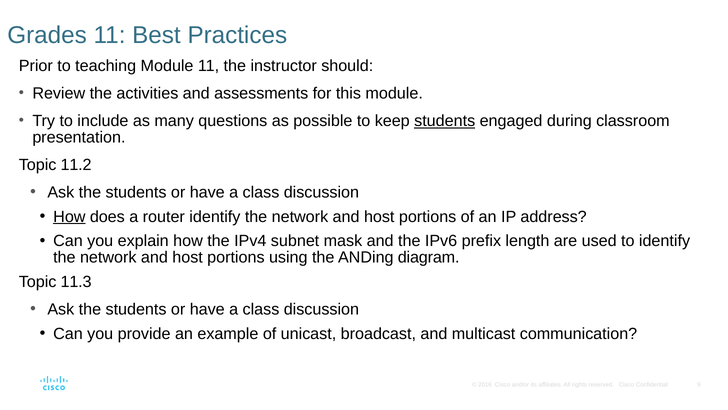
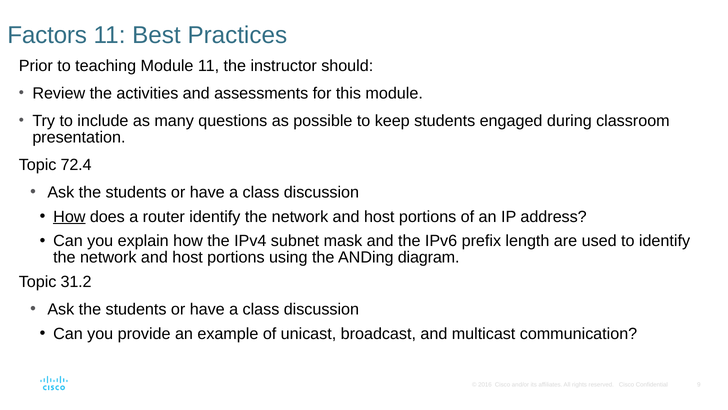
Grades: Grades -> Factors
students at (445, 121) underline: present -> none
11.2: 11.2 -> 72.4
11.3: 11.3 -> 31.2
